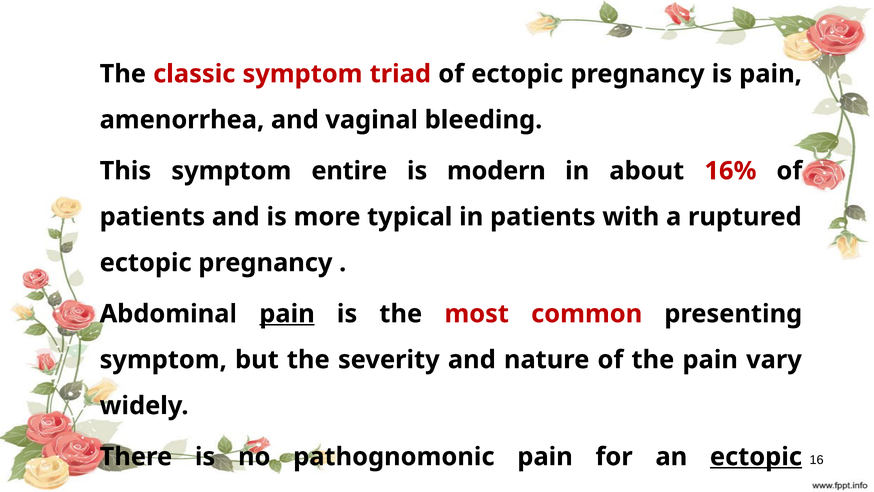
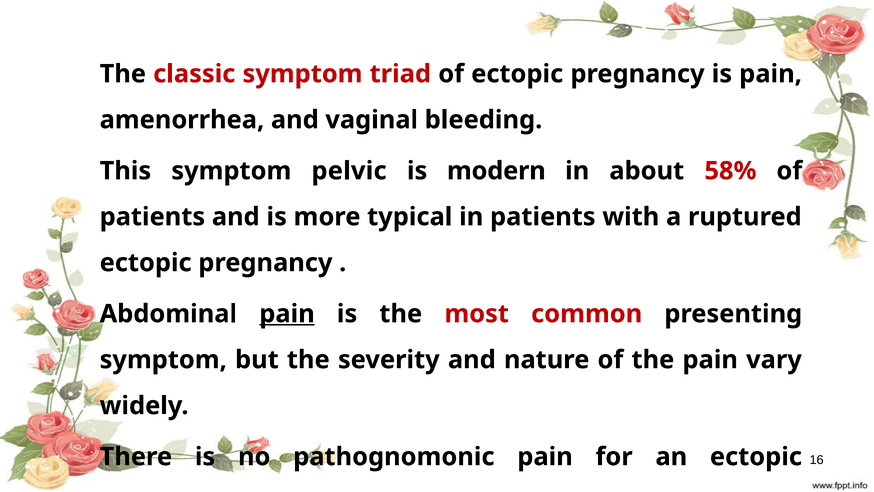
entire: entire -> pelvic
16%: 16% -> 58%
ectopic at (756, 456) underline: present -> none
